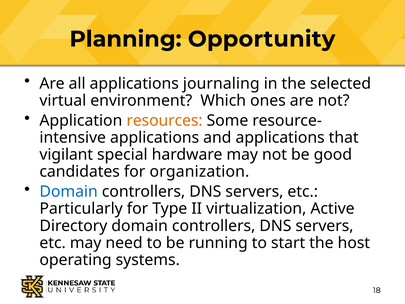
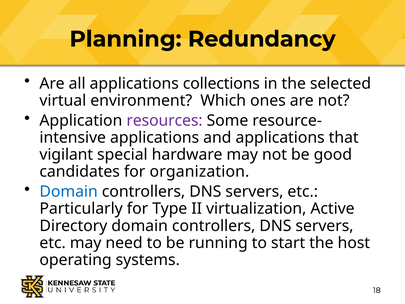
Opportunity: Opportunity -> Redundancy
journaling: journaling -> collections
resources colour: orange -> purple
